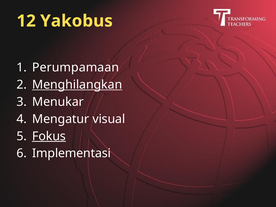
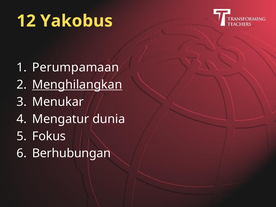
visual: visual -> dunia
Fokus underline: present -> none
Implementasi: Implementasi -> Berhubungan
